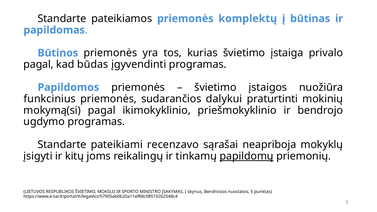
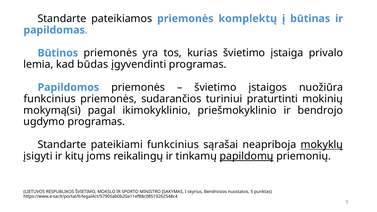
pagal at (38, 64): pagal -> lemia
dalykui: dalykui -> turiniui
pateikiami recenzavo: recenzavo -> funkcinius
mokyklų underline: none -> present
